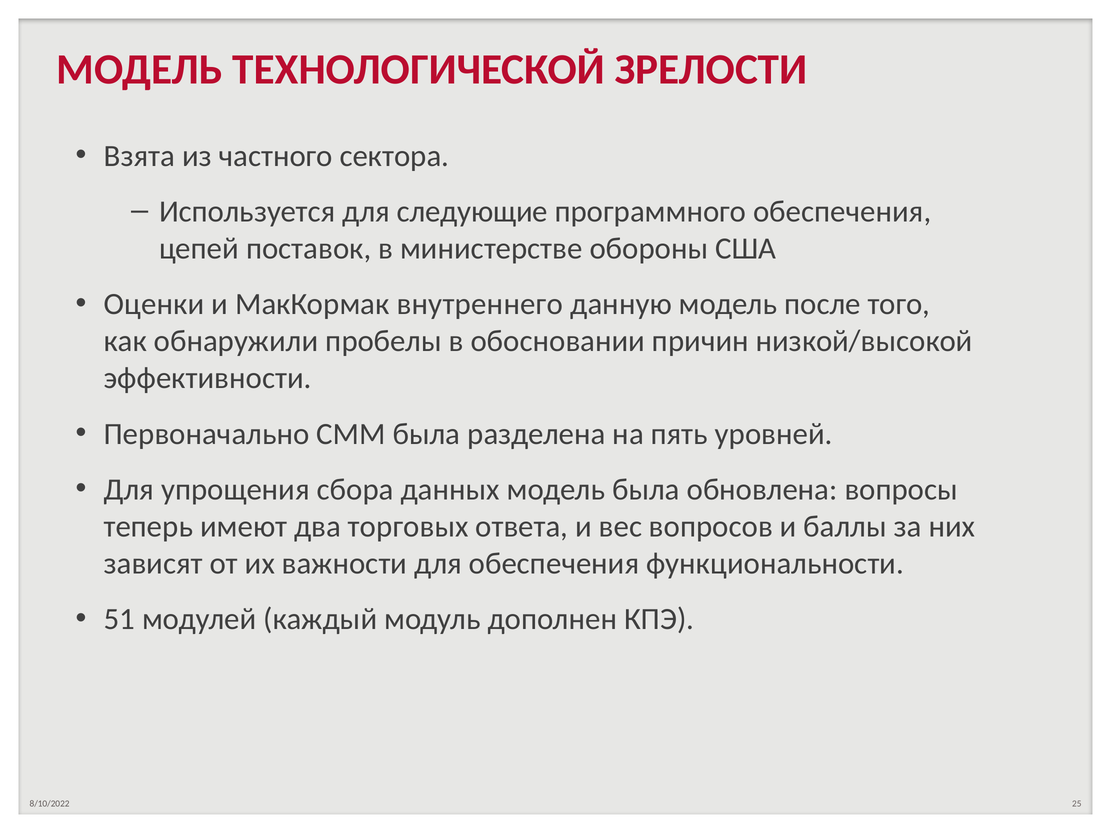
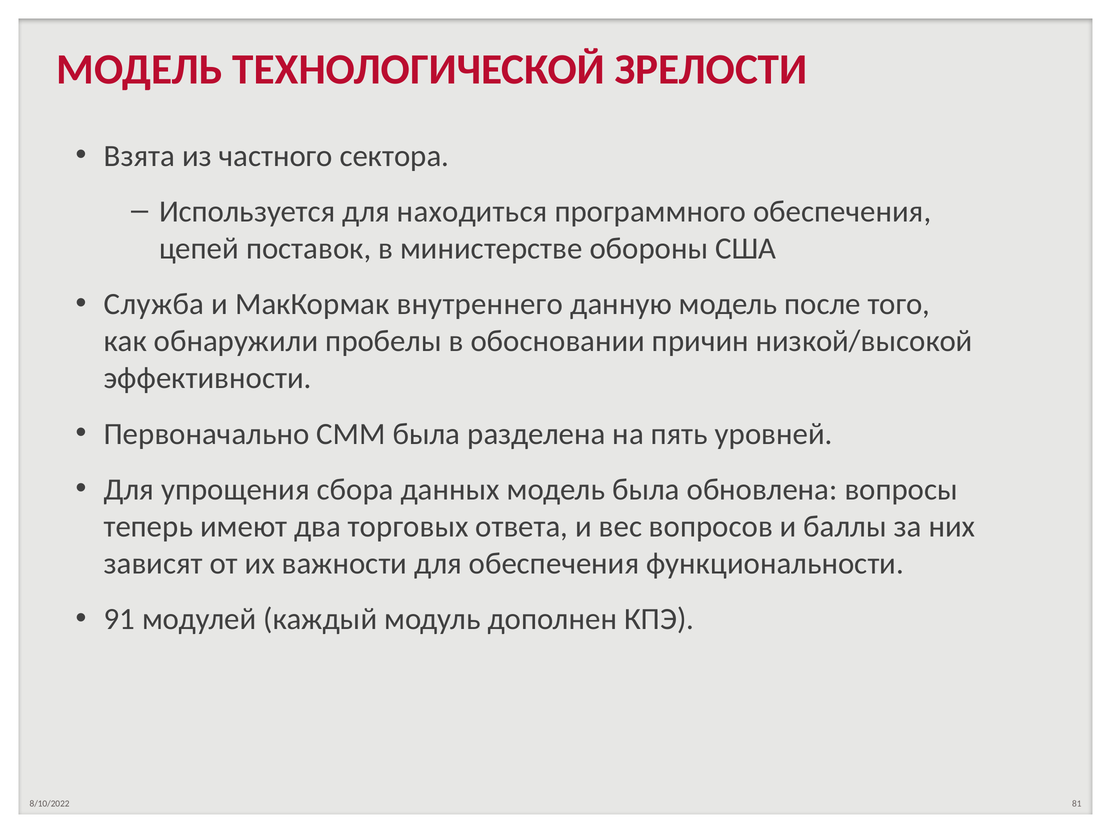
следующие: следующие -> находиться
Оценки: Оценки -> Служба
51: 51 -> 91
25: 25 -> 81
